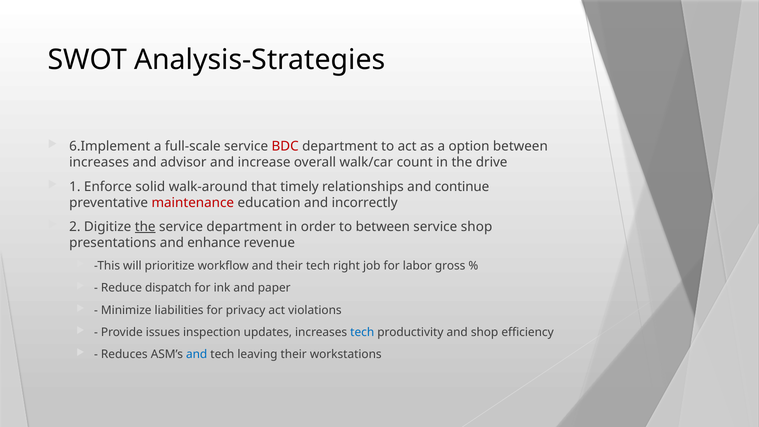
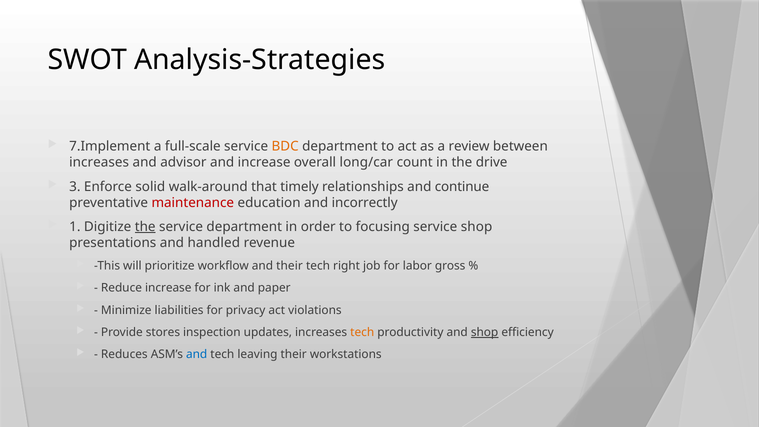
6.Implement: 6.Implement -> 7.Implement
BDC colour: red -> orange
option: option -> review
walk/car: walk/car -> long/car
1: 1 -> 3
2: 2 -> 1
to between: between -> focusing
enhance: enhance -> handled
Reduce dispatch: dispatch -> increase
issues: issues -> stores
tech at (362, 332) colour: blue -> orange
shop at (485, 332) underline: none -> present
